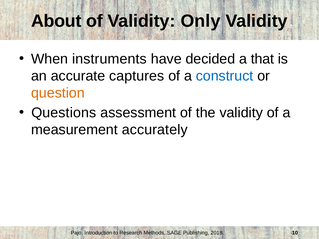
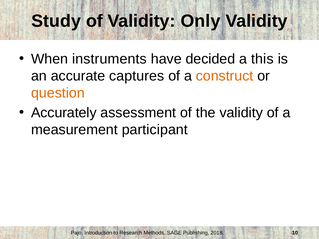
About: About -> Study
that: that -> this
construct colour: blue -> orange
Questions: Questions -> Accurately
accurately: accurately -> participant
